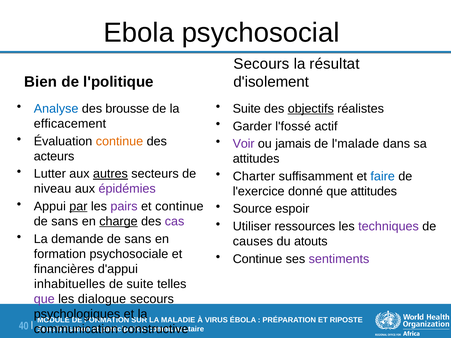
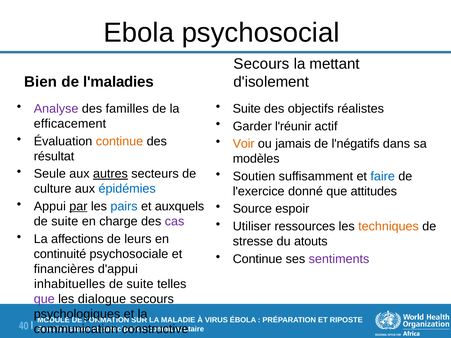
résultat: résultat -> mettant
l'politique: l'politique -> l'maladies
Analyse colour: blue -> purple
brousse: brousse -> familles
objectifs underline: present -> none
l'fossé: l'fossé -> l'réunir
Voir colour: purple -> orange
l'malade: l'malade -> l'négatifs
acteurs: acteurs -> résultat
attitudes at (256, 159): attitudes -> modèles
Lutter: Lutter -> Seule
Charter: Charter -> Soutien
niveau: niveau -> culture
épidémies colour: purple -> blue
pairs colour: purple -> blue
et continue: continue -> auxquels
sans at (65, 222): sans -> suite
charge underline: present -> none
techniques colour: purple -> orange
demande: demande -> affections
sans at (138, 239): sans -> leurs
causes: causes -> stresse
formation at (60, 254): formation -> continuité
